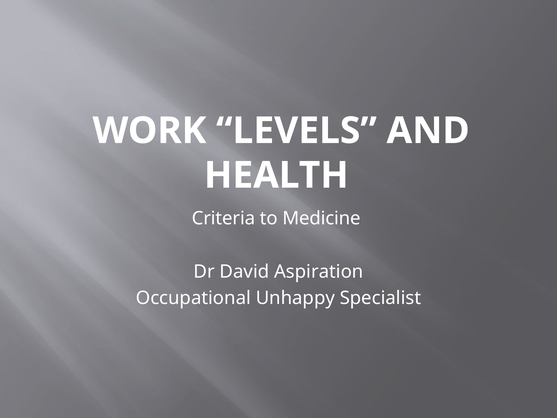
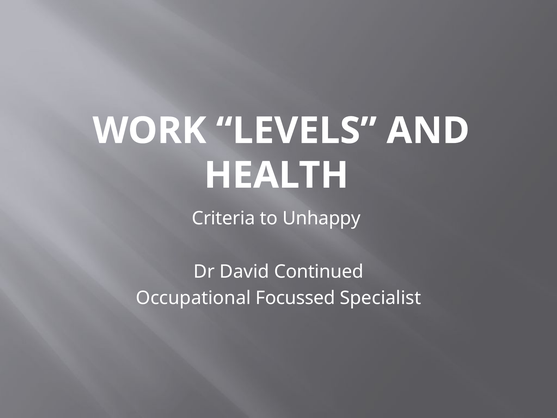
Medicine: Medicine -> Unhappy
Aspiration: Aspiration -> Continued
Unhappy: Unhappy -> Focussed
